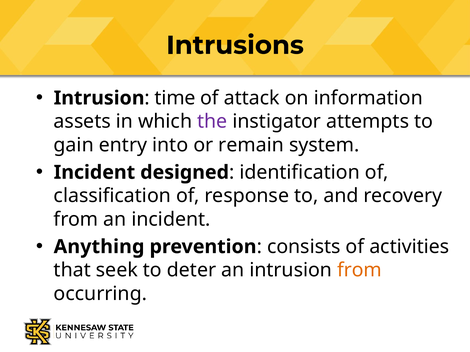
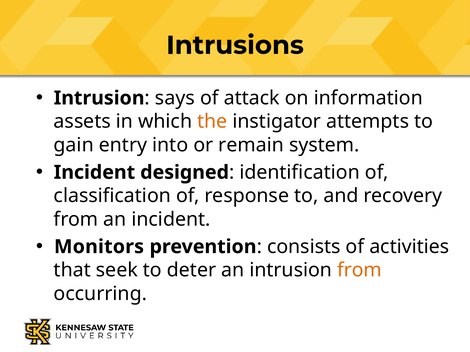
time: time -> says
the colour: purple -> orange
Anything: Anything -> Monitors
